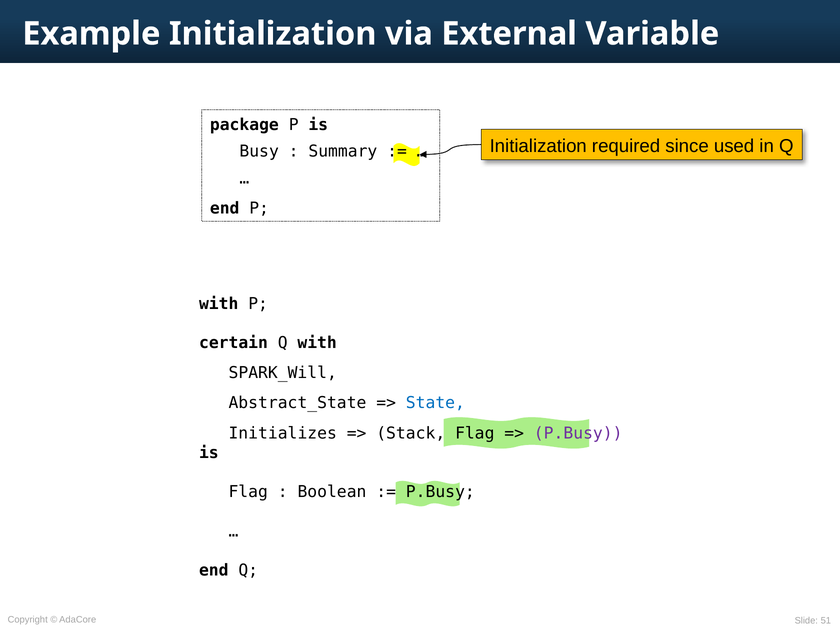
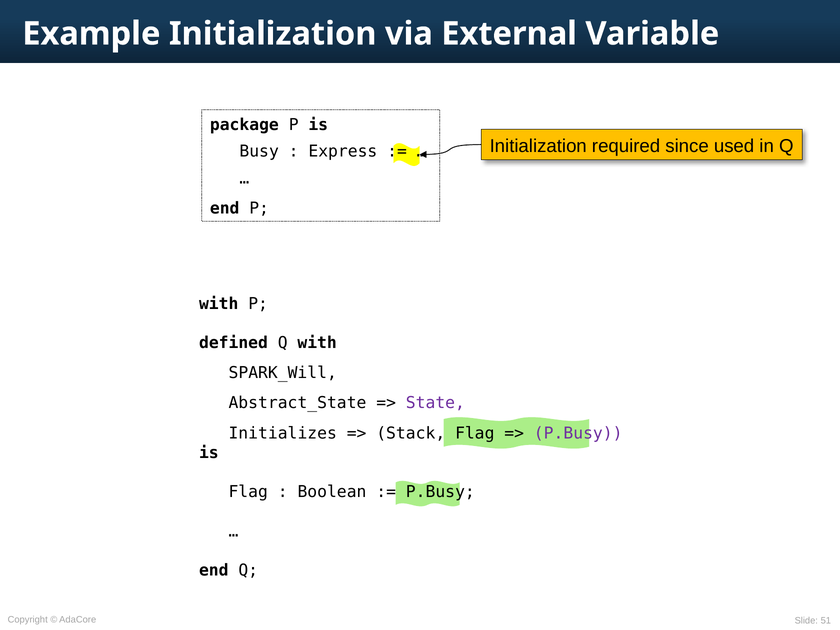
Summary: Summary -> Express
certain: certain -> defined
State colour: blue -> purple
